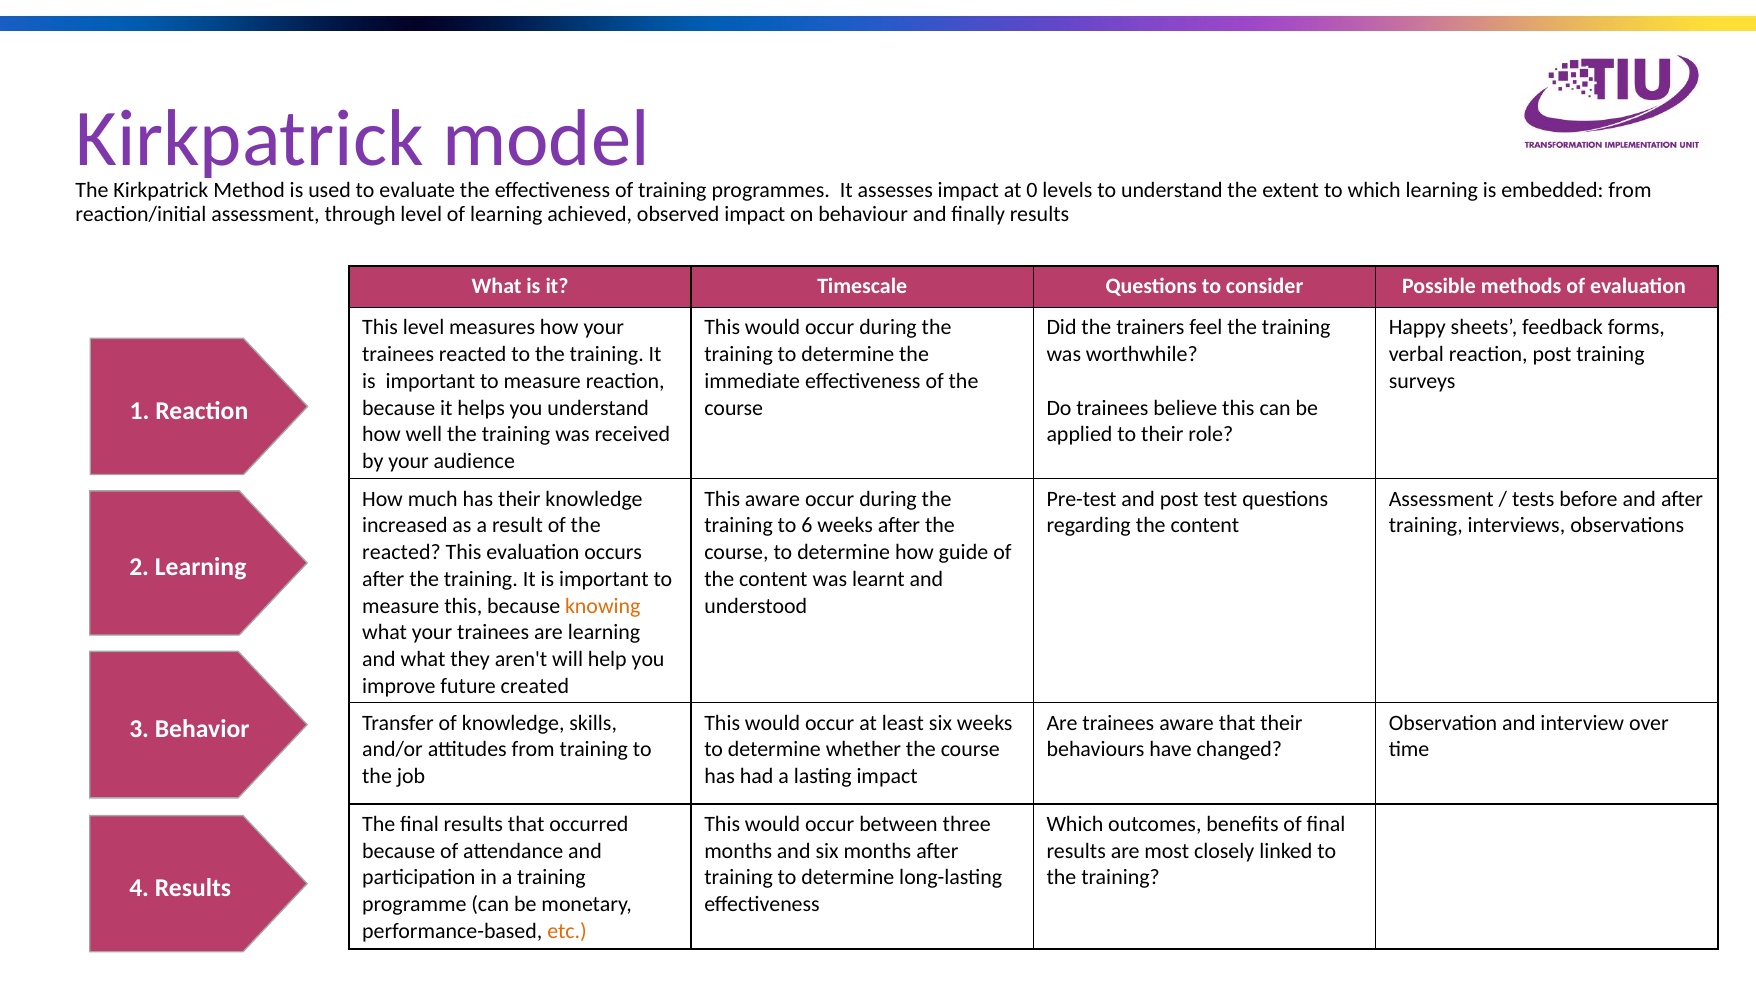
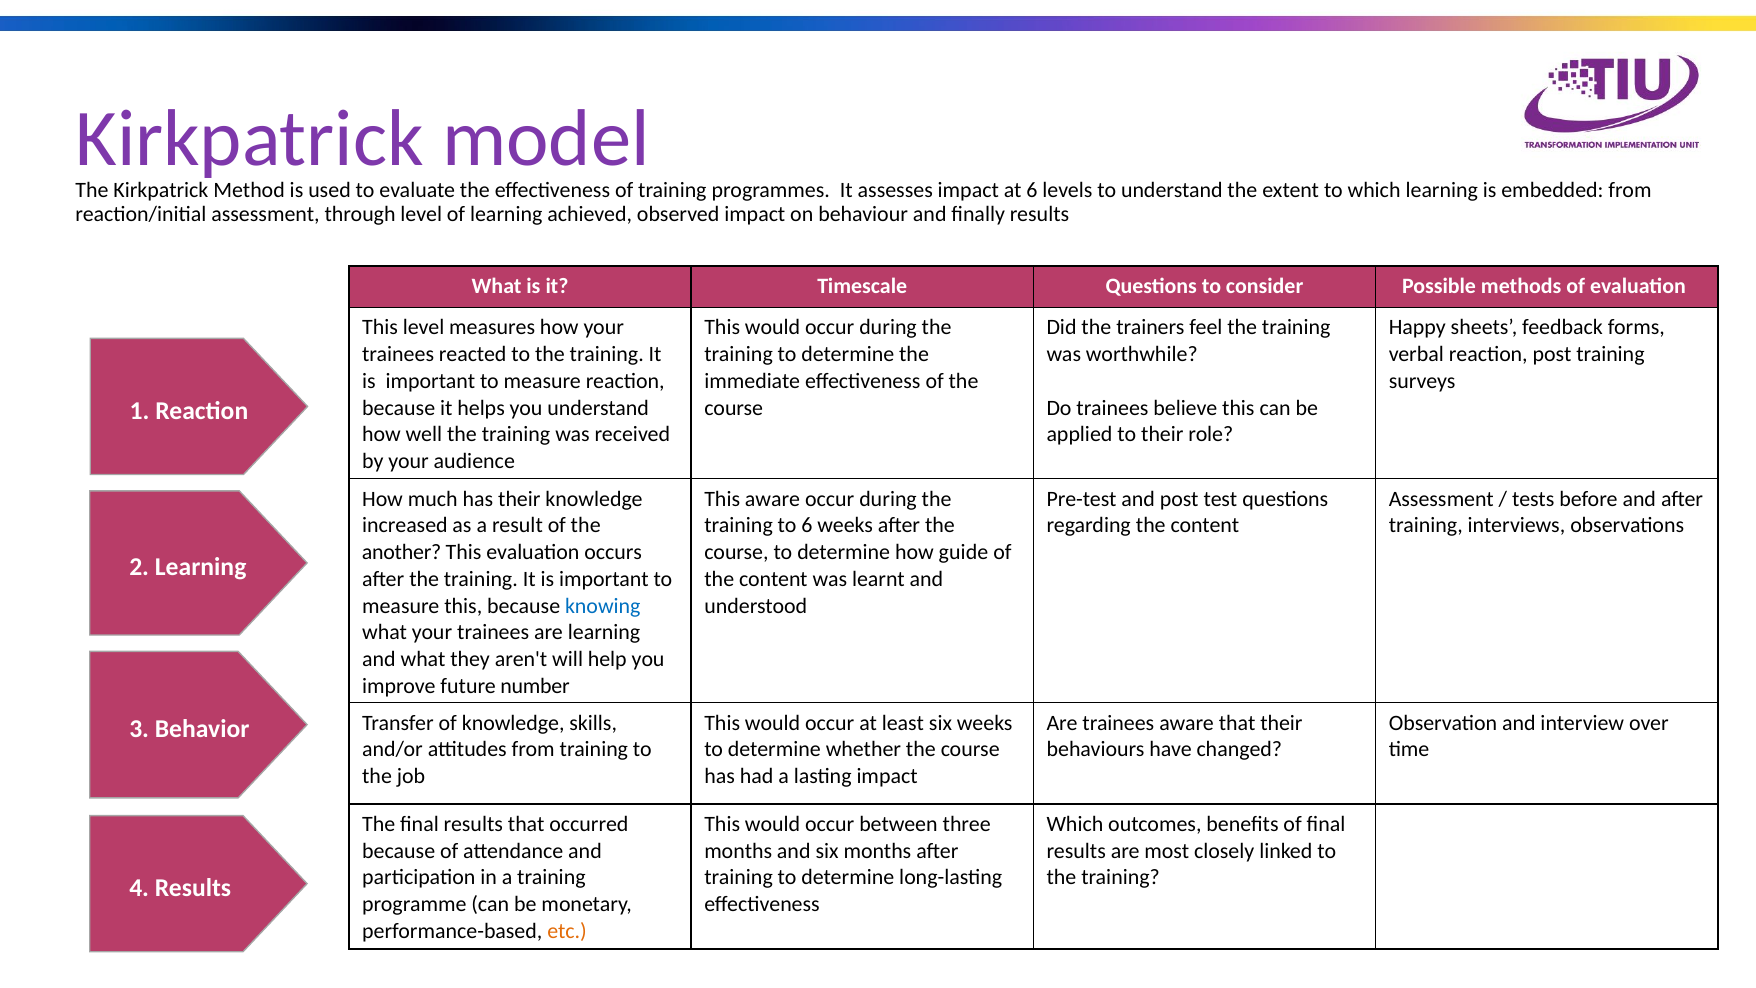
at 0: 0 -> 6
reacted at (401, 552): reacted -> another
knowing colour: orange -> blue
created: created -> number
